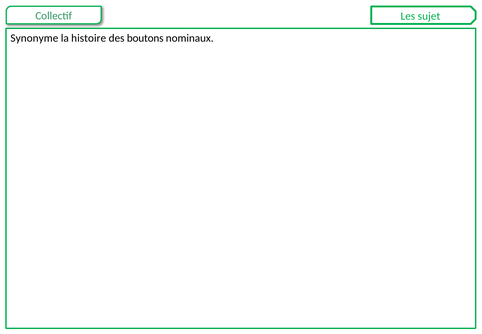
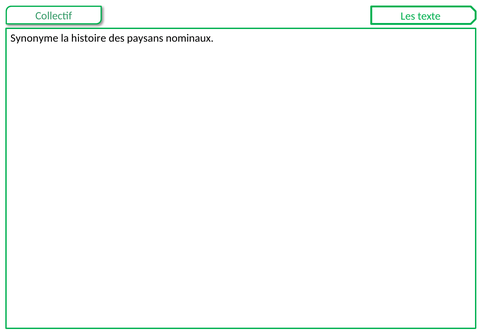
sujet: sujet -> texte
boutons: boutons -> paysans
